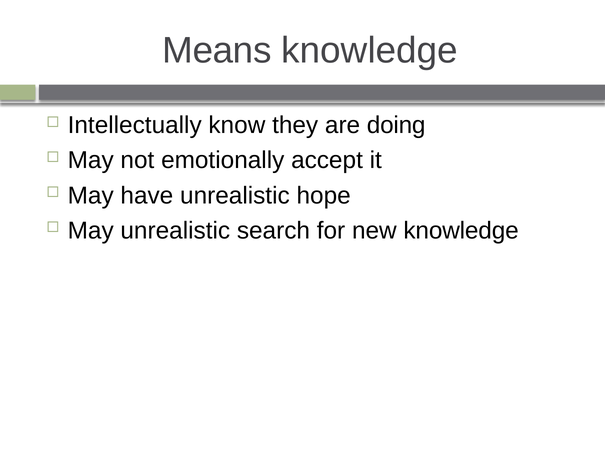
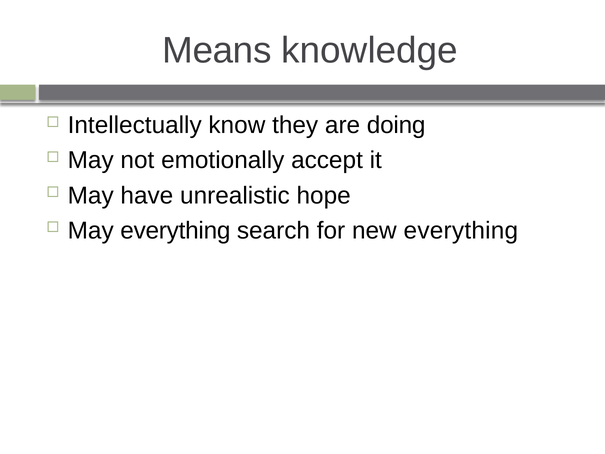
May unrealistic: unrealistic -> everything
new knowledge: knowledge -> everything
